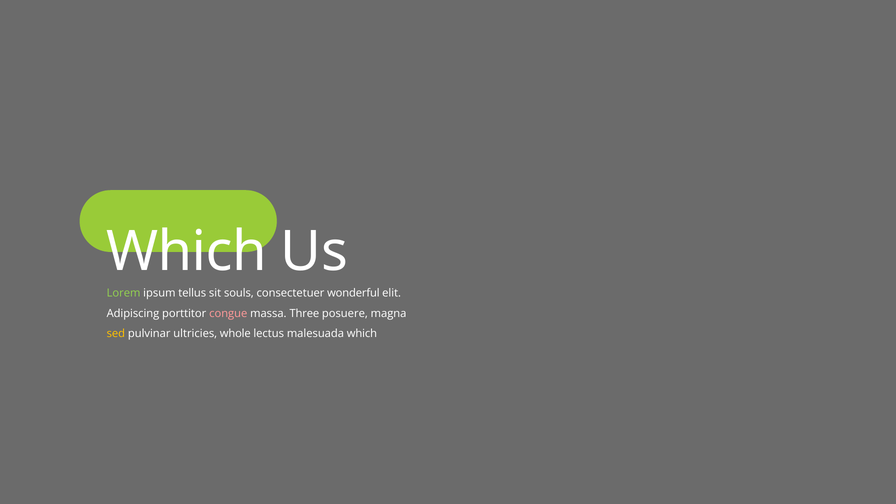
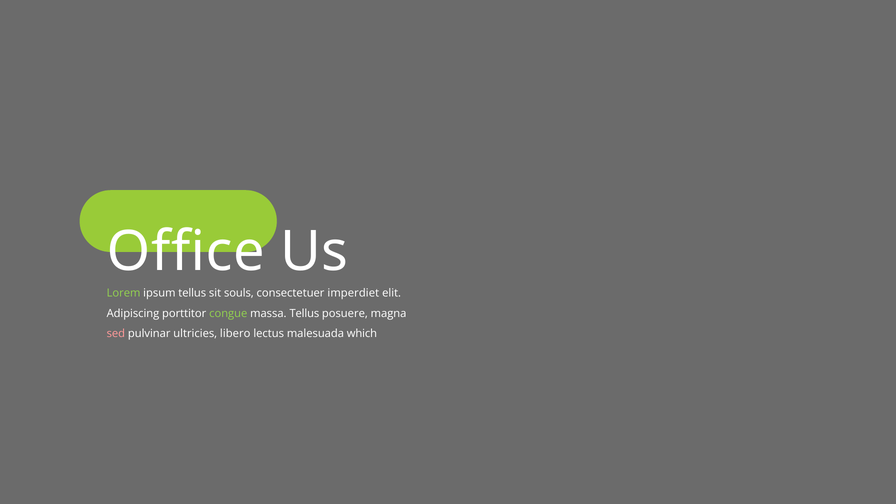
Which at (187, 252): Which -> Office
wonderful: wonderful -> imperdiet
congue colour: pink -> light green
massa Three: Three -> Tellus
sed colour: yellow -> pink
whole: whole -> libero
